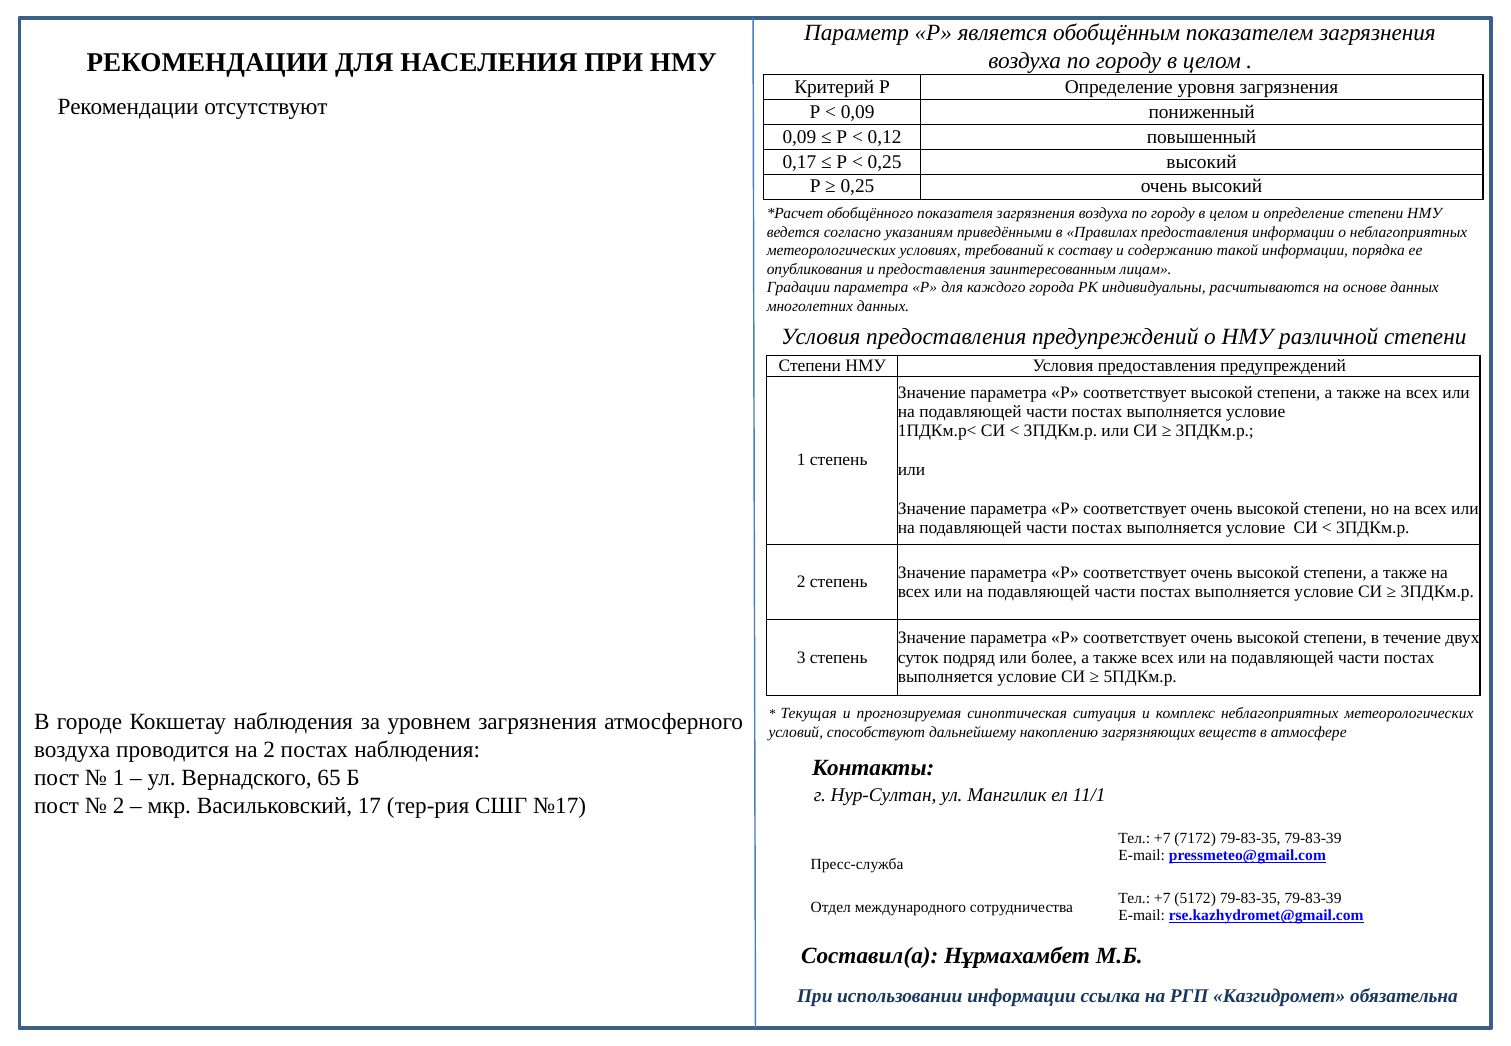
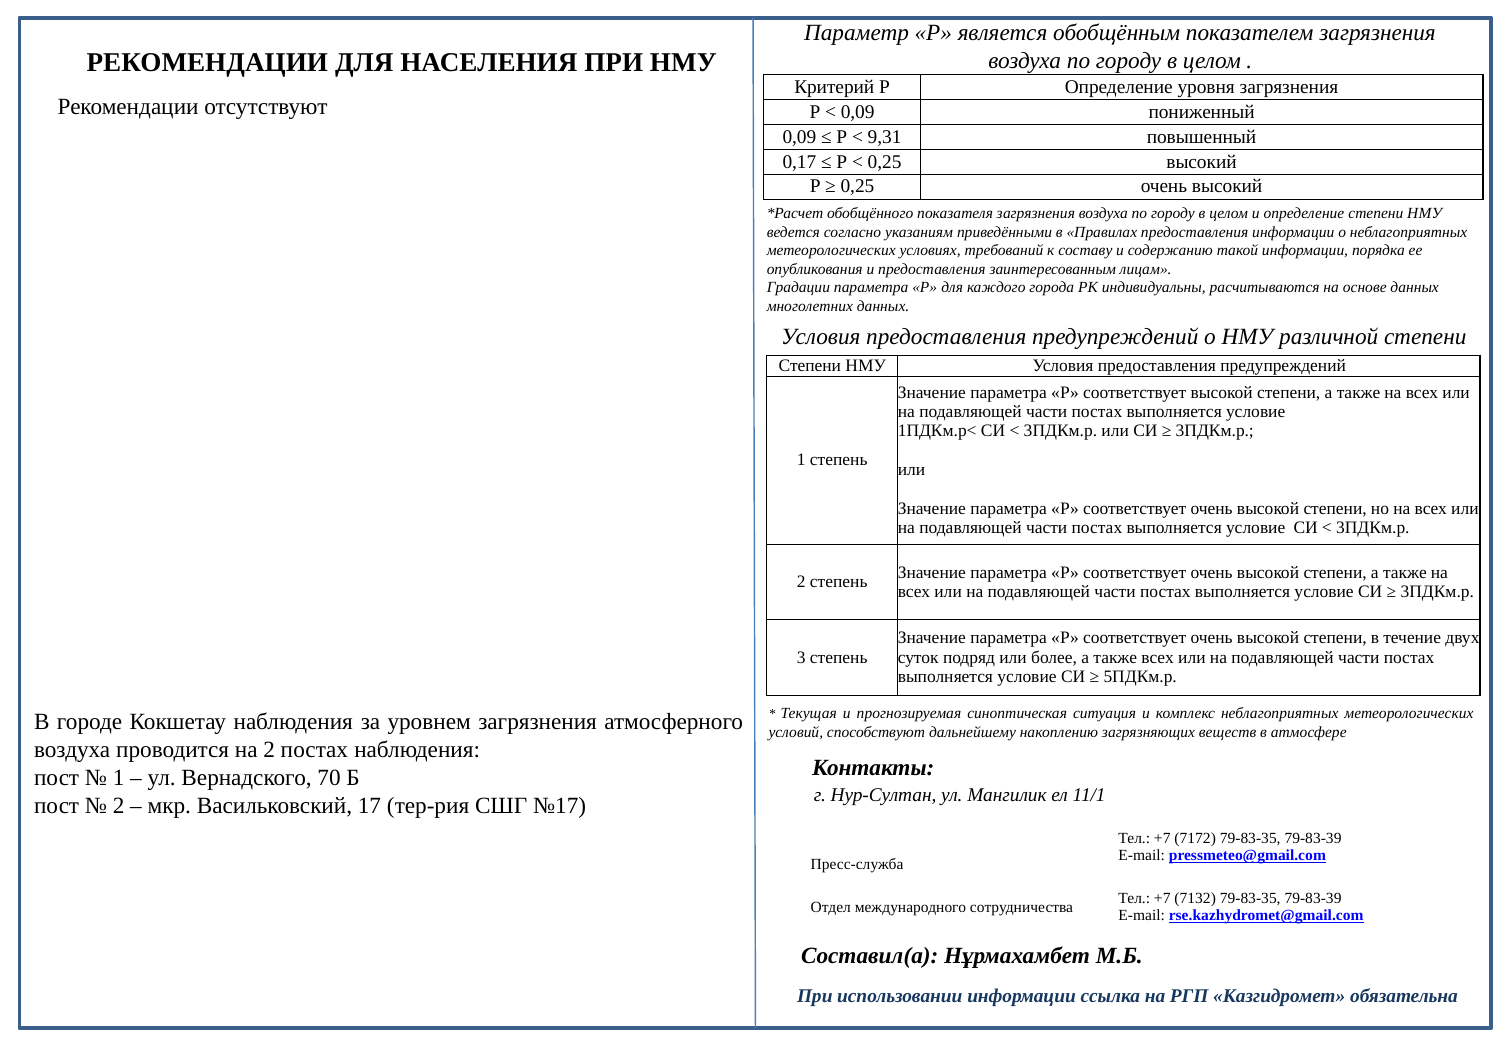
0,12: 0,12 -> 9,31
65: 65 -> 70
5172: 5172 -> 7132
